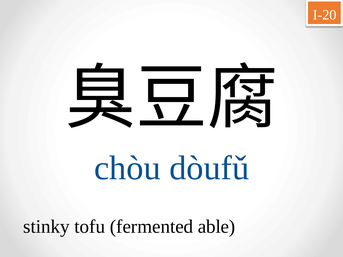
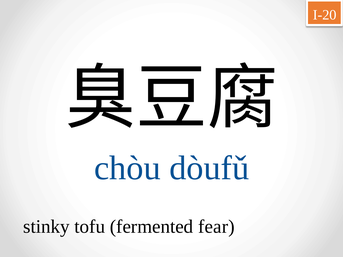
able: able -> fear
